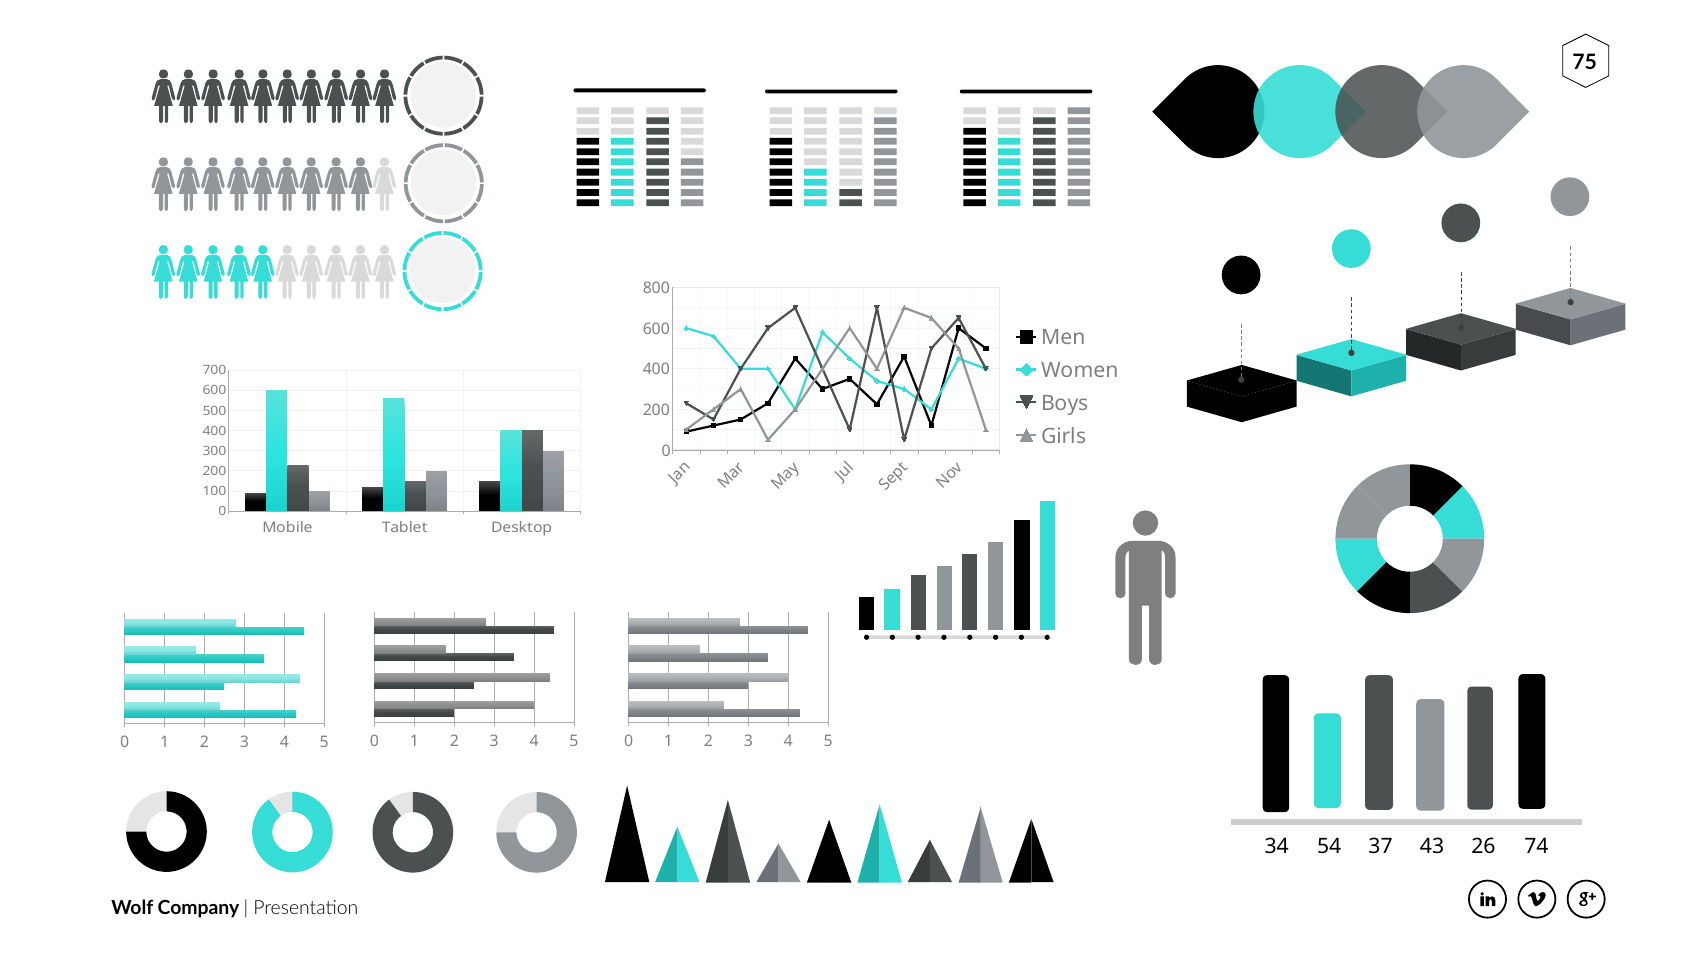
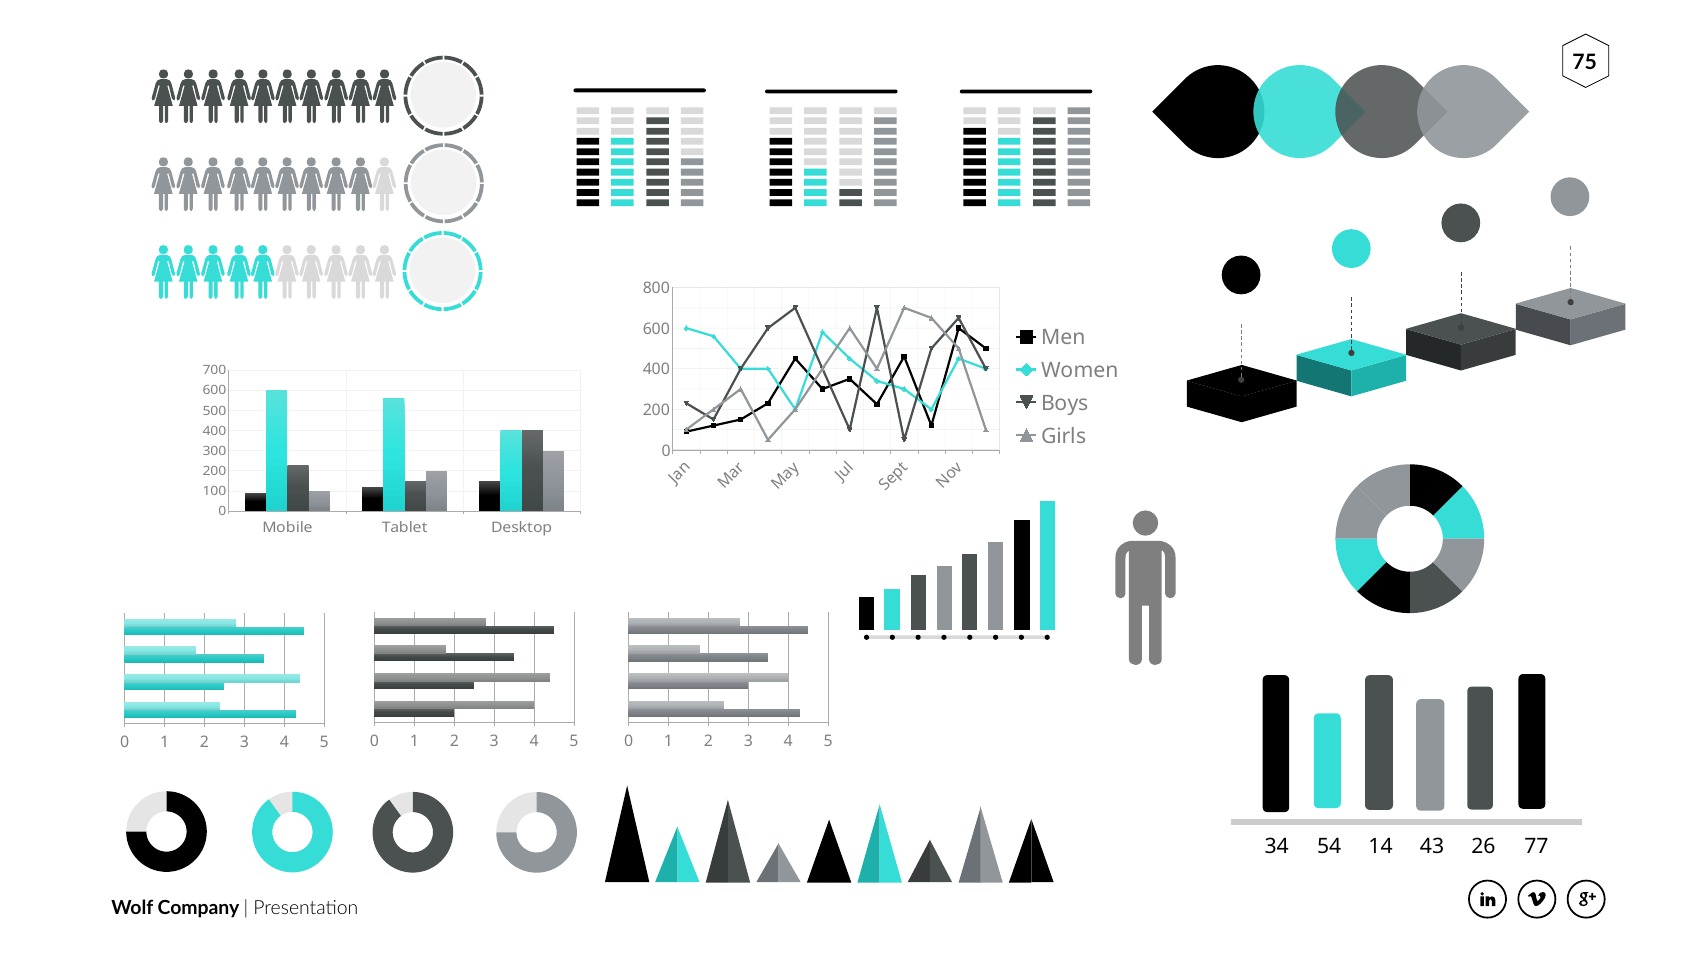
37: 37 -> 14
74: 74 -> 77
